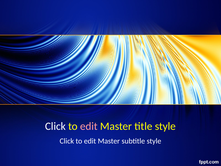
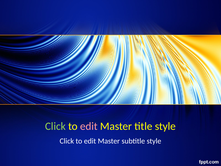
Click at (55, 126) colour: white -> light green
